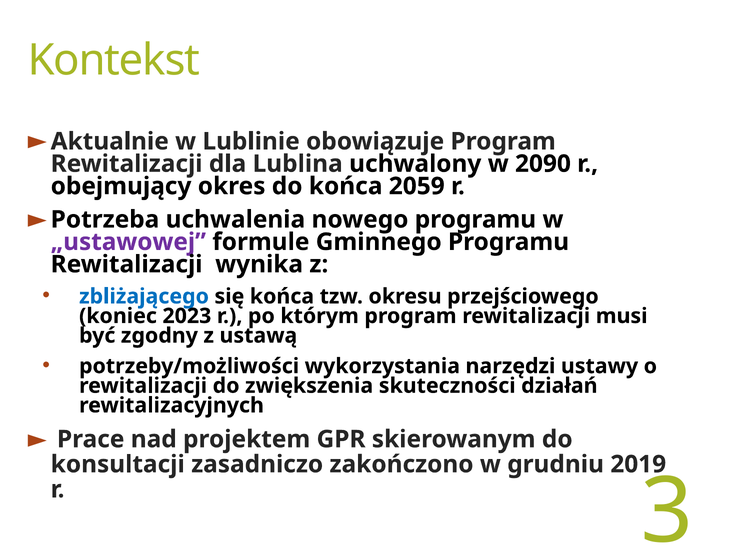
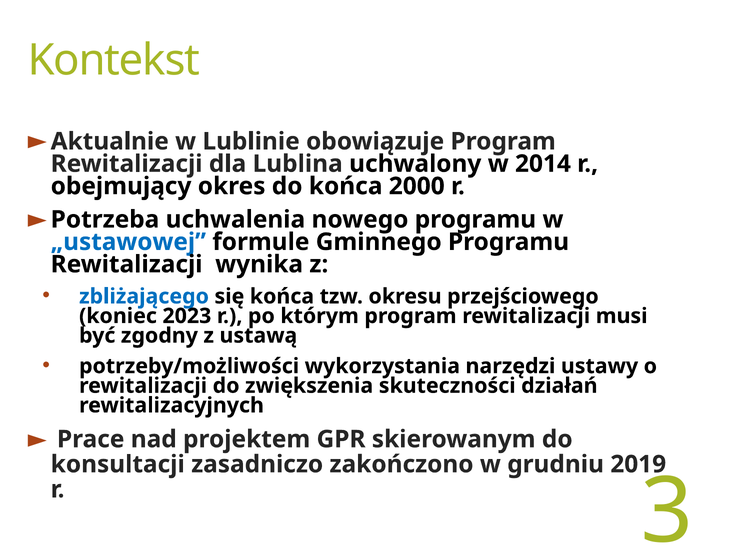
2090: 2090 -> 2014
2059: 2059 -> 2000
„ustawowej colour: purple -> blue
